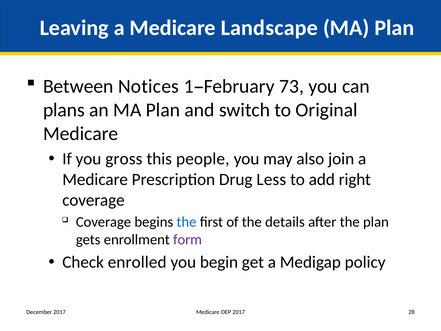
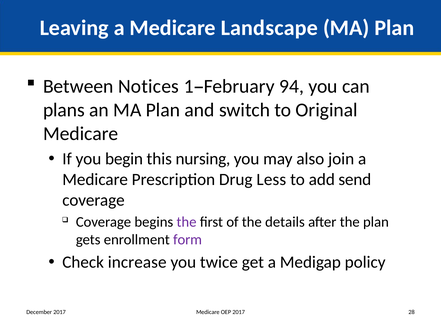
73: 73 -> 94
gross: gross -> begin
people: people -> nursing
right: right -> send
the at (187, 222) colour: blue -> purple
enrolled: enrolled -> increase
begin: begin -> twice
